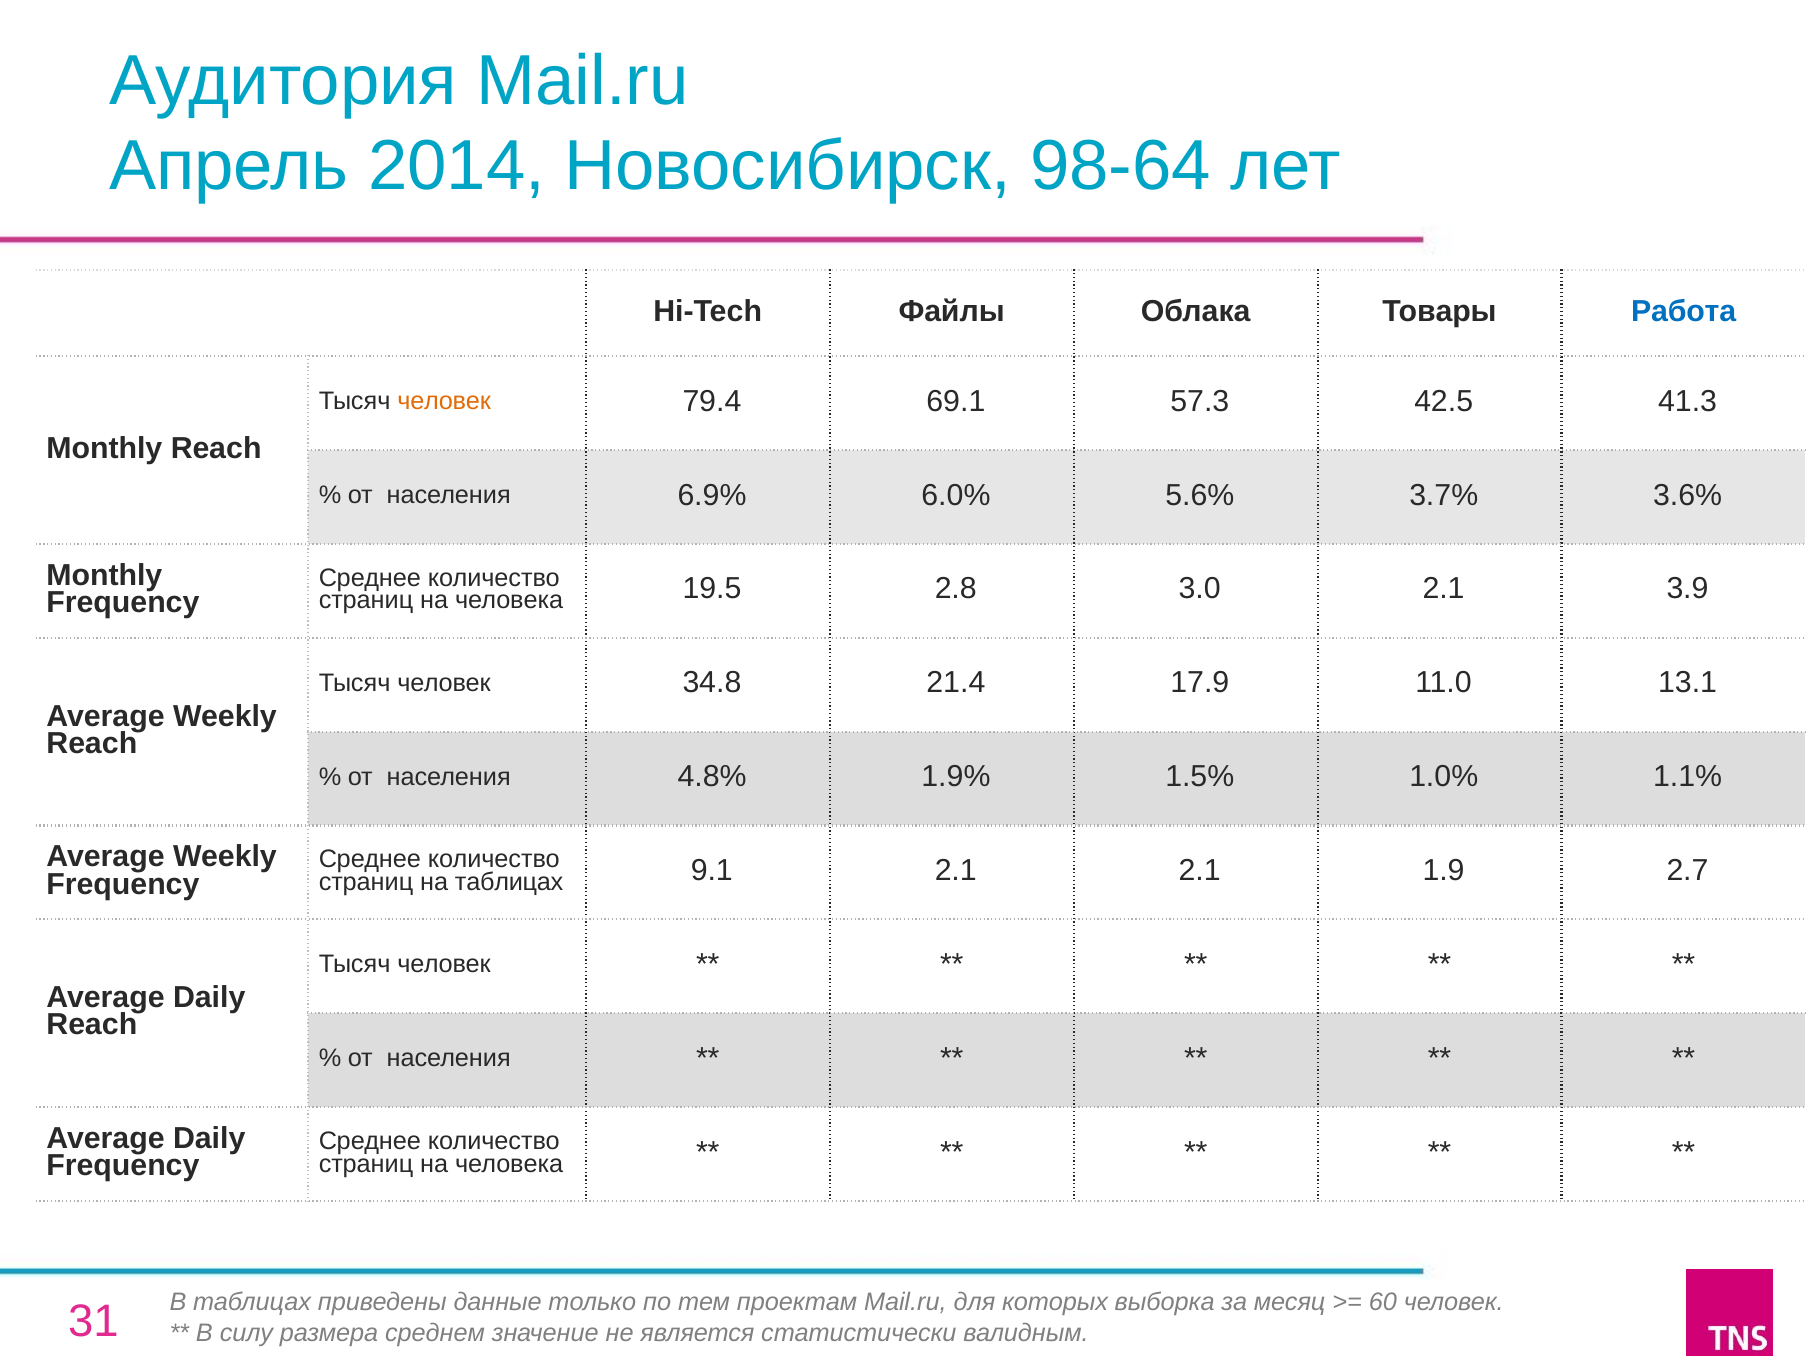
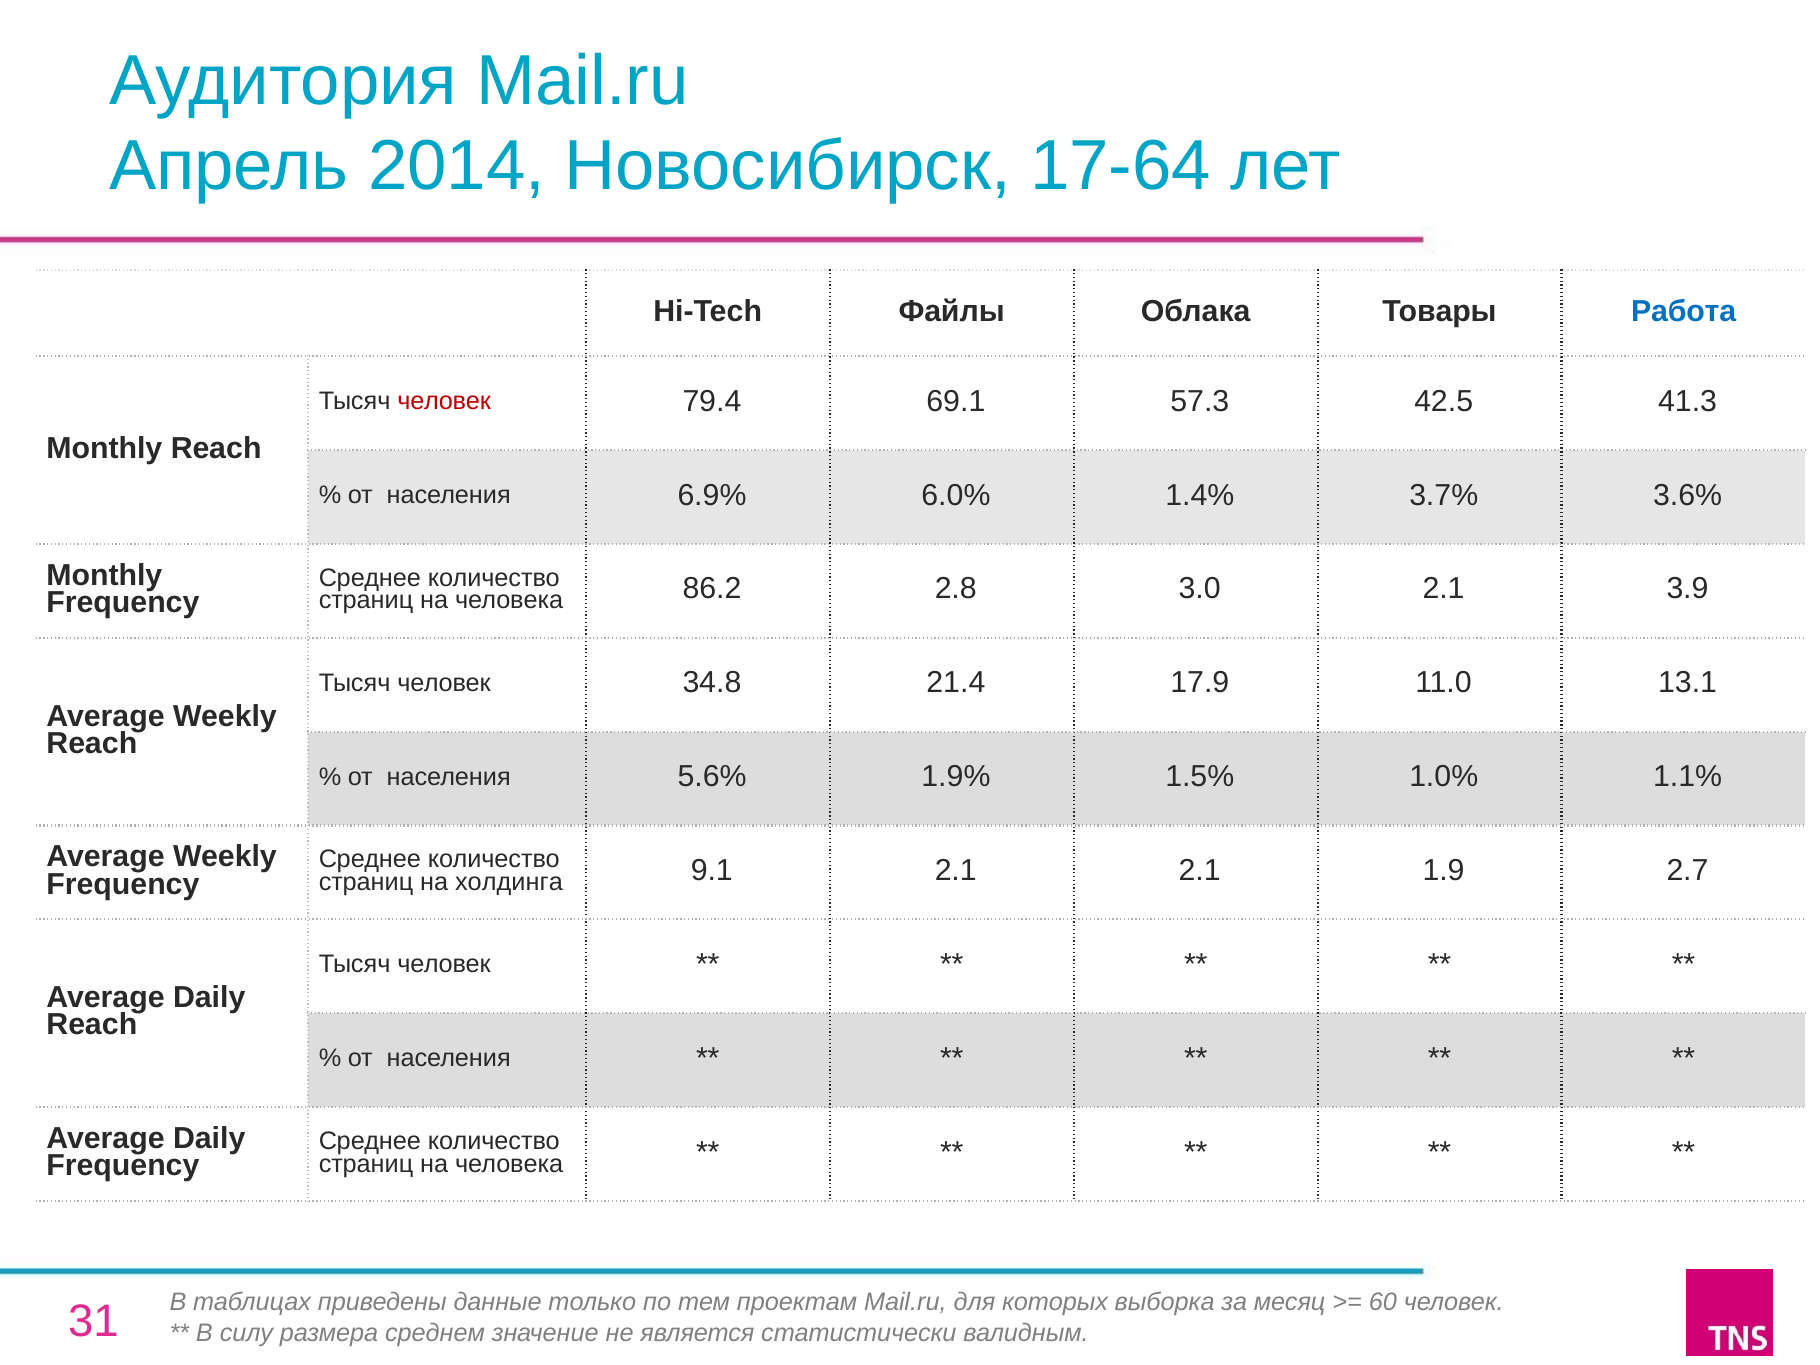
98-64: 98-64 -> 17-64
человек at (444, 401) colour: orange -> red
5.6%: 5.6% -> 1.4%
19.5: 19.5 -> 86.2
4.8%: 4.8% -> 5.6%
на таблицах: таблицах -> холдинга
